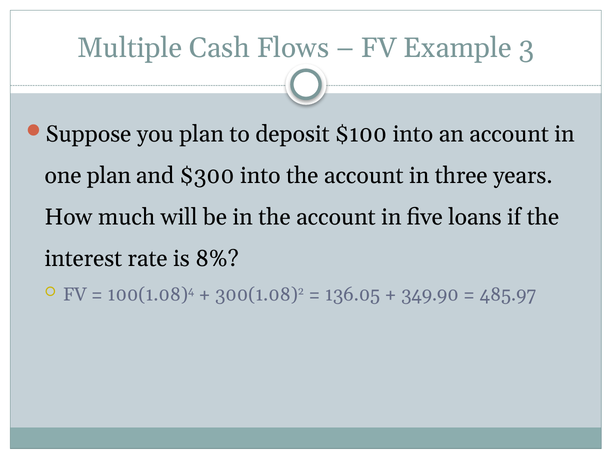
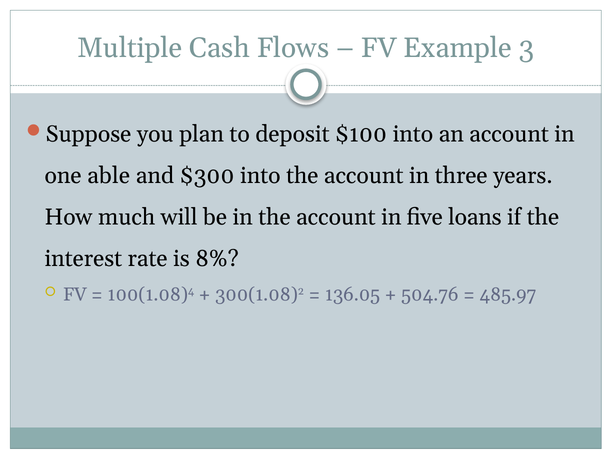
one plan: plan -> able
349.90: 349.90 -> 504.76
